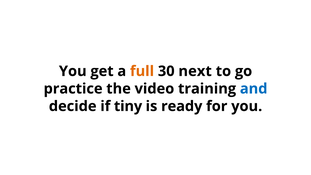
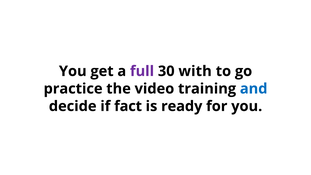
full colour: orange -> purple
next: next -> with
tiny: tiny -> fact
